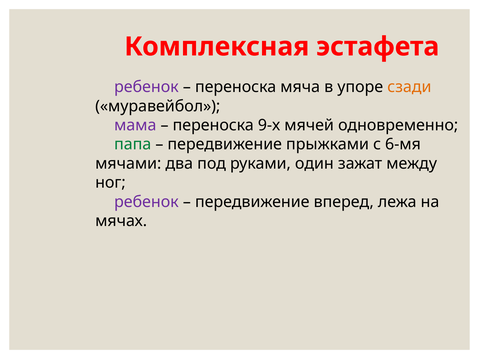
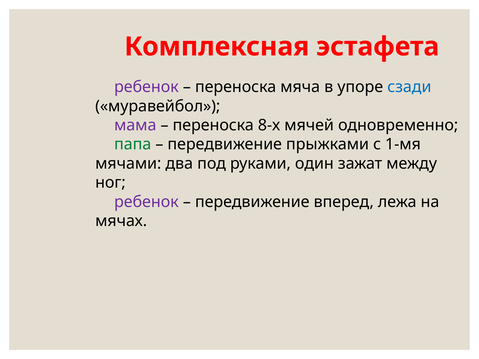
сзади colour: orange -> blue
9-х: 9-х -> 8-х
6-мя: 6-мя -> 1-мя
